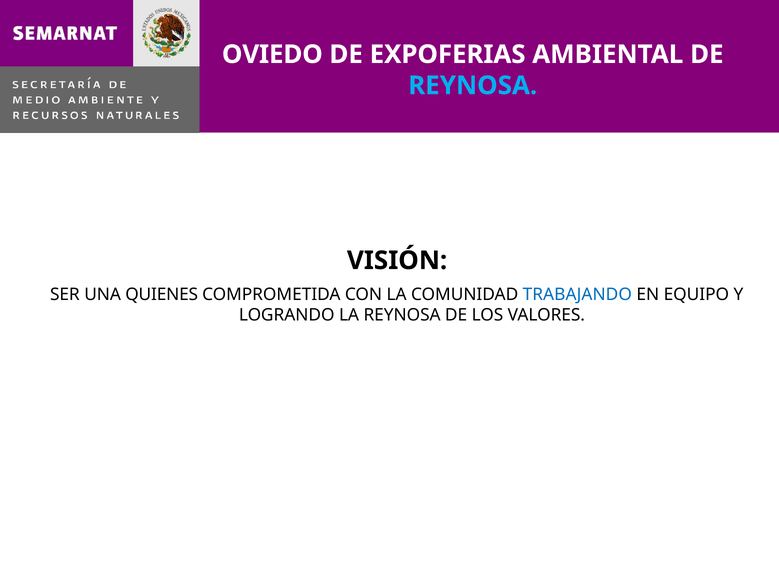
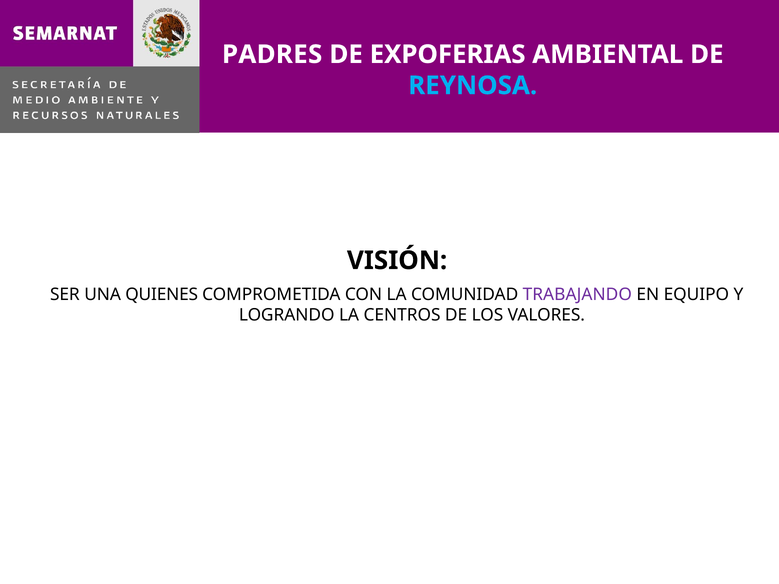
OVIEDO: OVIEDO -> PADRES
TRABAJANDO colour: blue -> purple
LA REYNOSA: REYNOSA -> CENTROS
